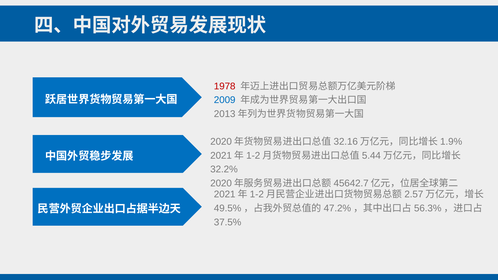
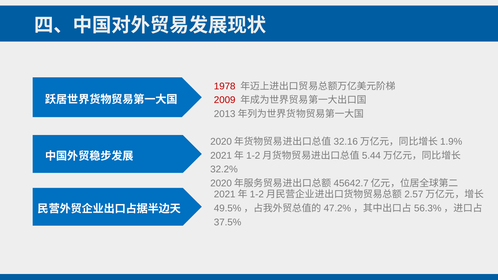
2009 colour: blue -> red
